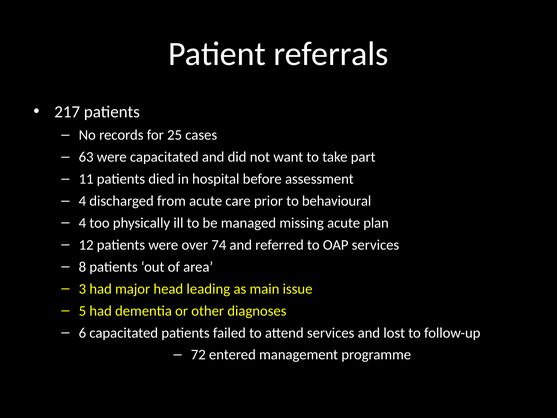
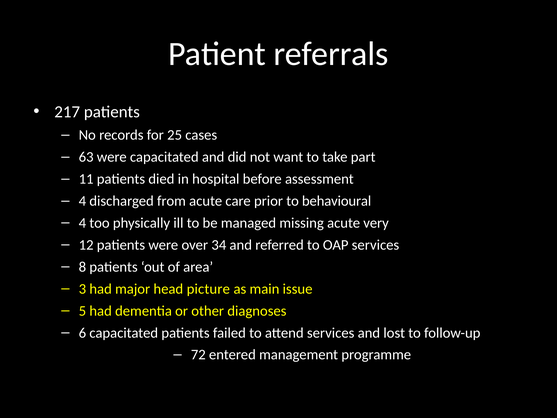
plan: plan -> very
74: 74 -> 34
leading: leading -> picture
